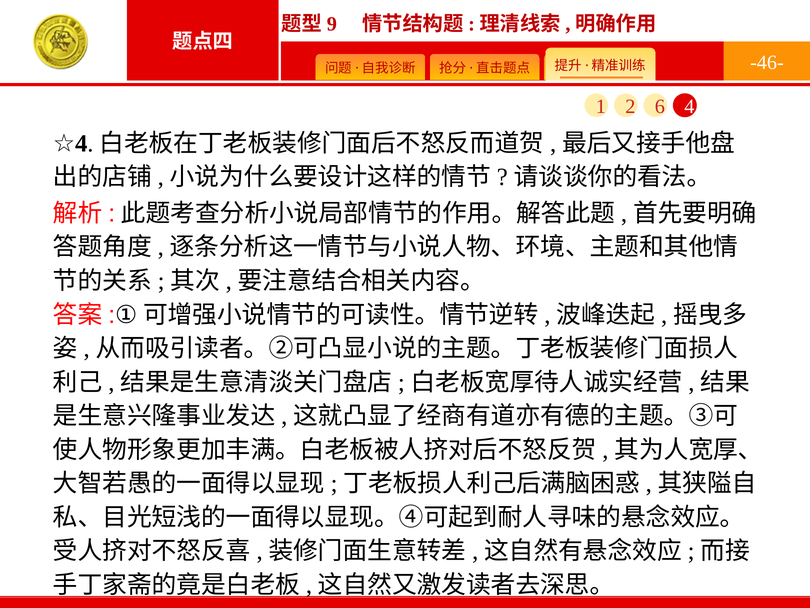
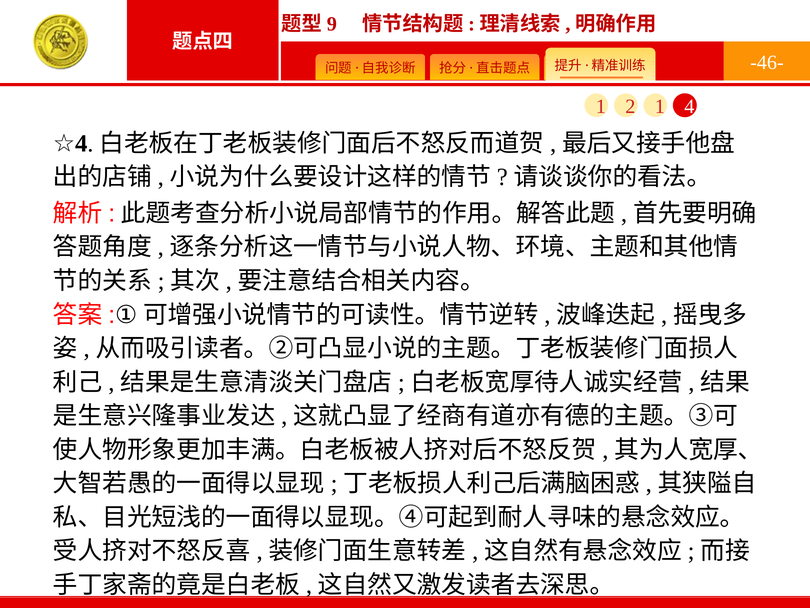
2 6: 6 -> 1
